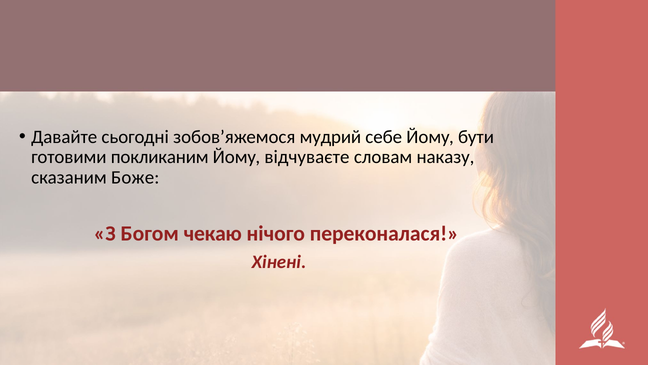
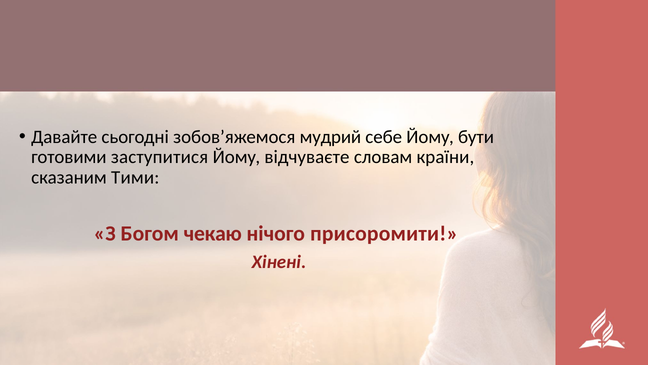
покликаним: покликаним -> заступитися
наказу: наказу -> країни
Боже: Боже -> Тими
переконалася: переконалася -> присоромити
